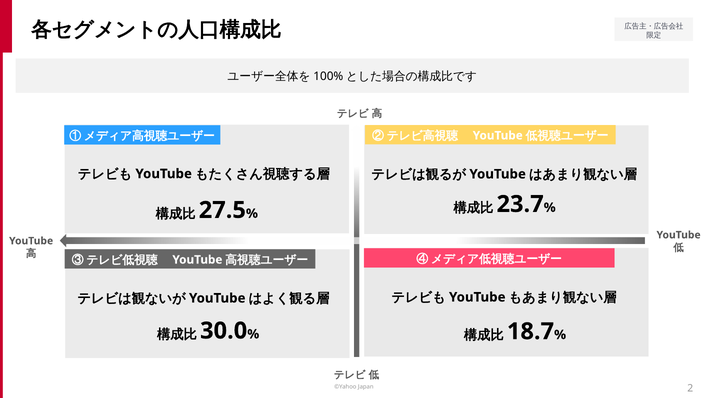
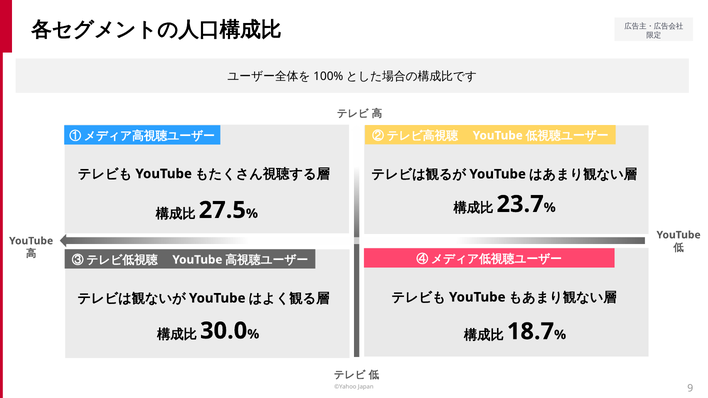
2: 2 -> 9
